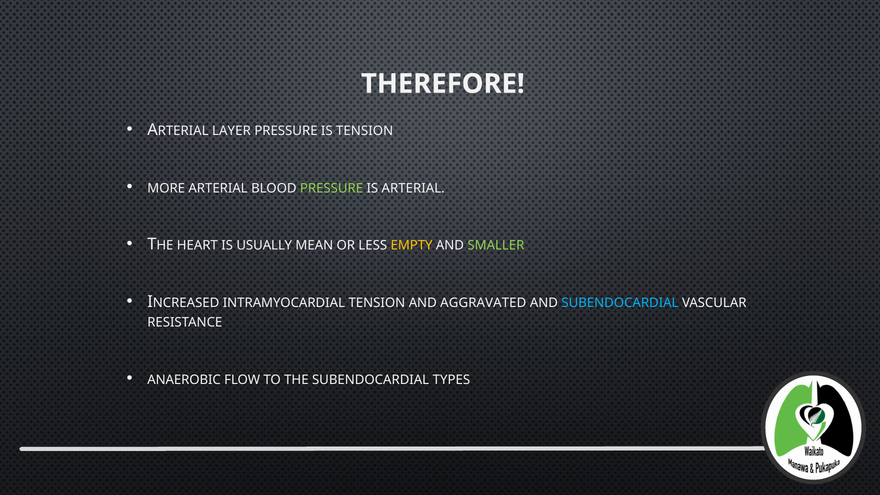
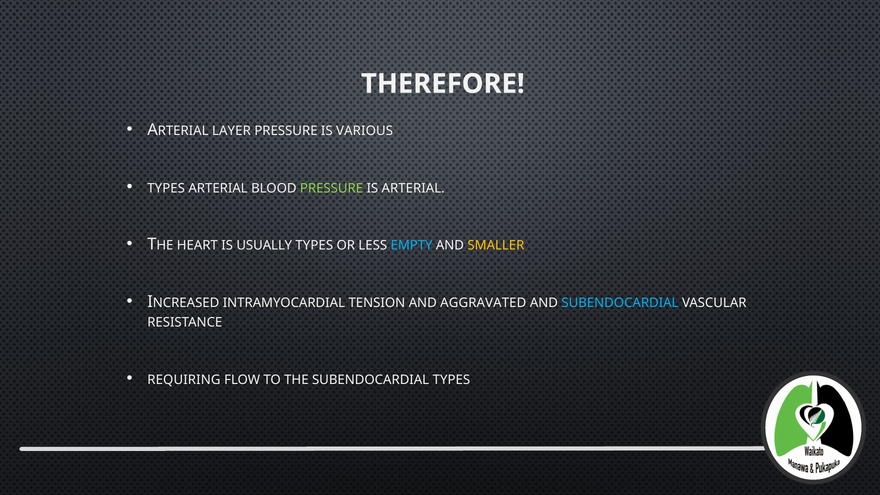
IS TENSION: TENSION -> VARIOUS
MORE at (166, 188): MORE -> TYPES
USUALLY MEAN: MEAN -> TYPES
EMPTY colour: yellow -> light blue
SMALLER colour: light green -> yellow
ANAEROBIC: ANAEROBIC -> REQUIRING
